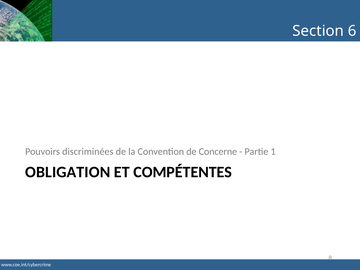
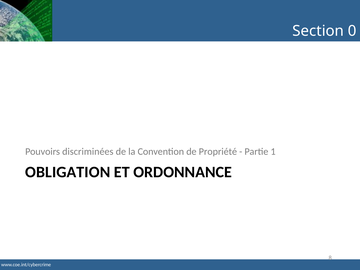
6: 6 -> 0
Concerne: Concerne -> Propriété
COMPÉTENTES: COMPÉTENTES -> ORDONNANCE
